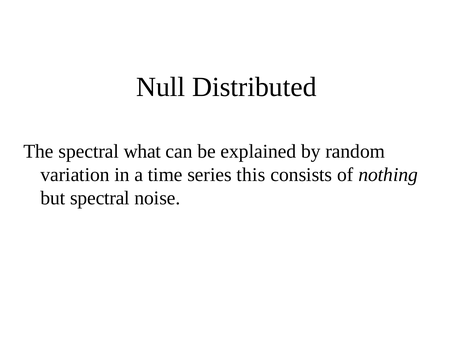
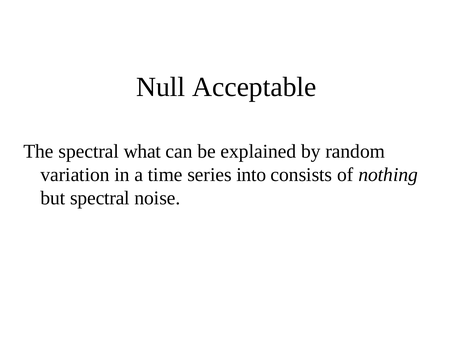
Distributed: Distributed -> Acceptable
this: this -> into
